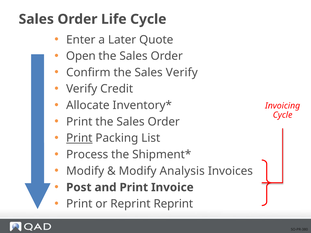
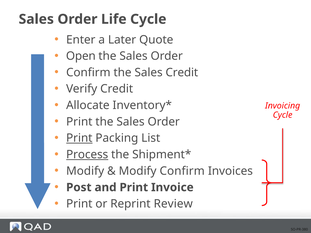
Sales Verify: Verify -> Credit
Process underline: none -> present
Modify Analysis: Analysis -> Confirm
Reprint Reprint: Reprint -> Review
